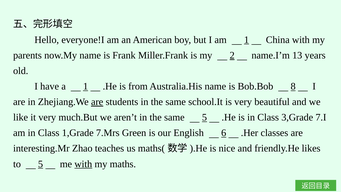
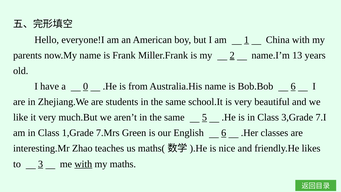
a 1: 1 -> 0
Bob.Bob 8: 8 -> 6
are at (97, 102) underline: present -> none
to 5: 5 -> 3
